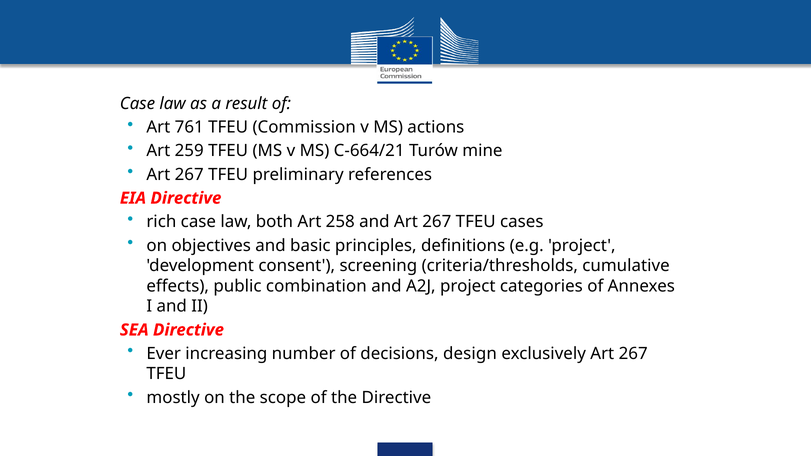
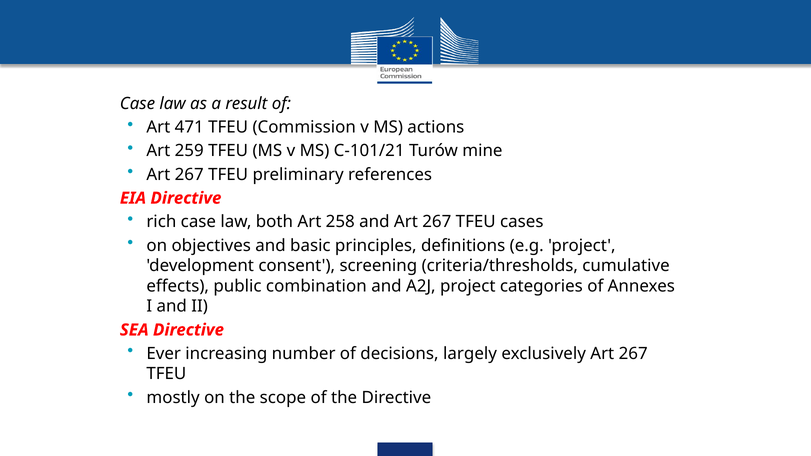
761: 761 -> 471
C‑664/21: C‑664/21 -> C‑101/21
design: design -> largely
